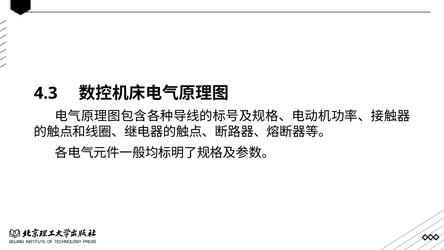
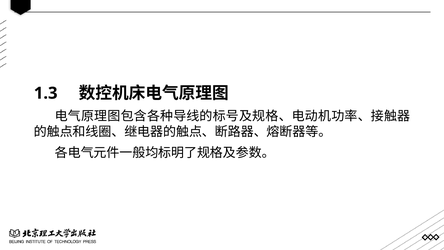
4.3: 4.3 -> 1.3
